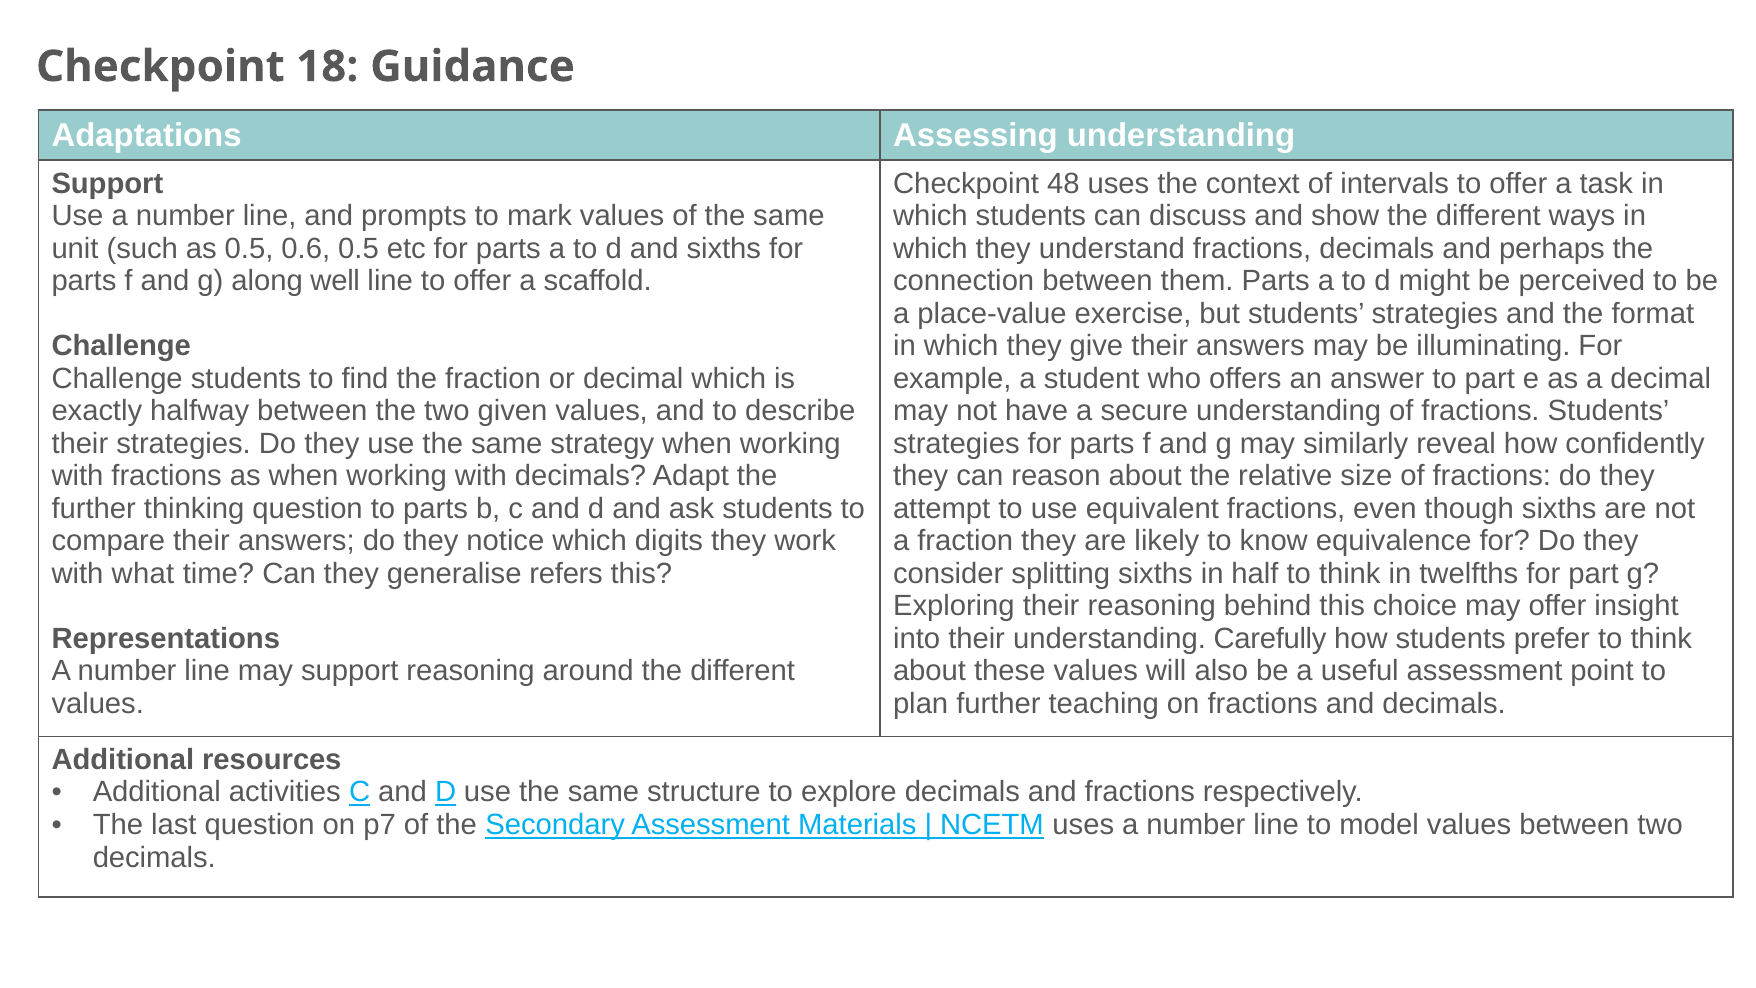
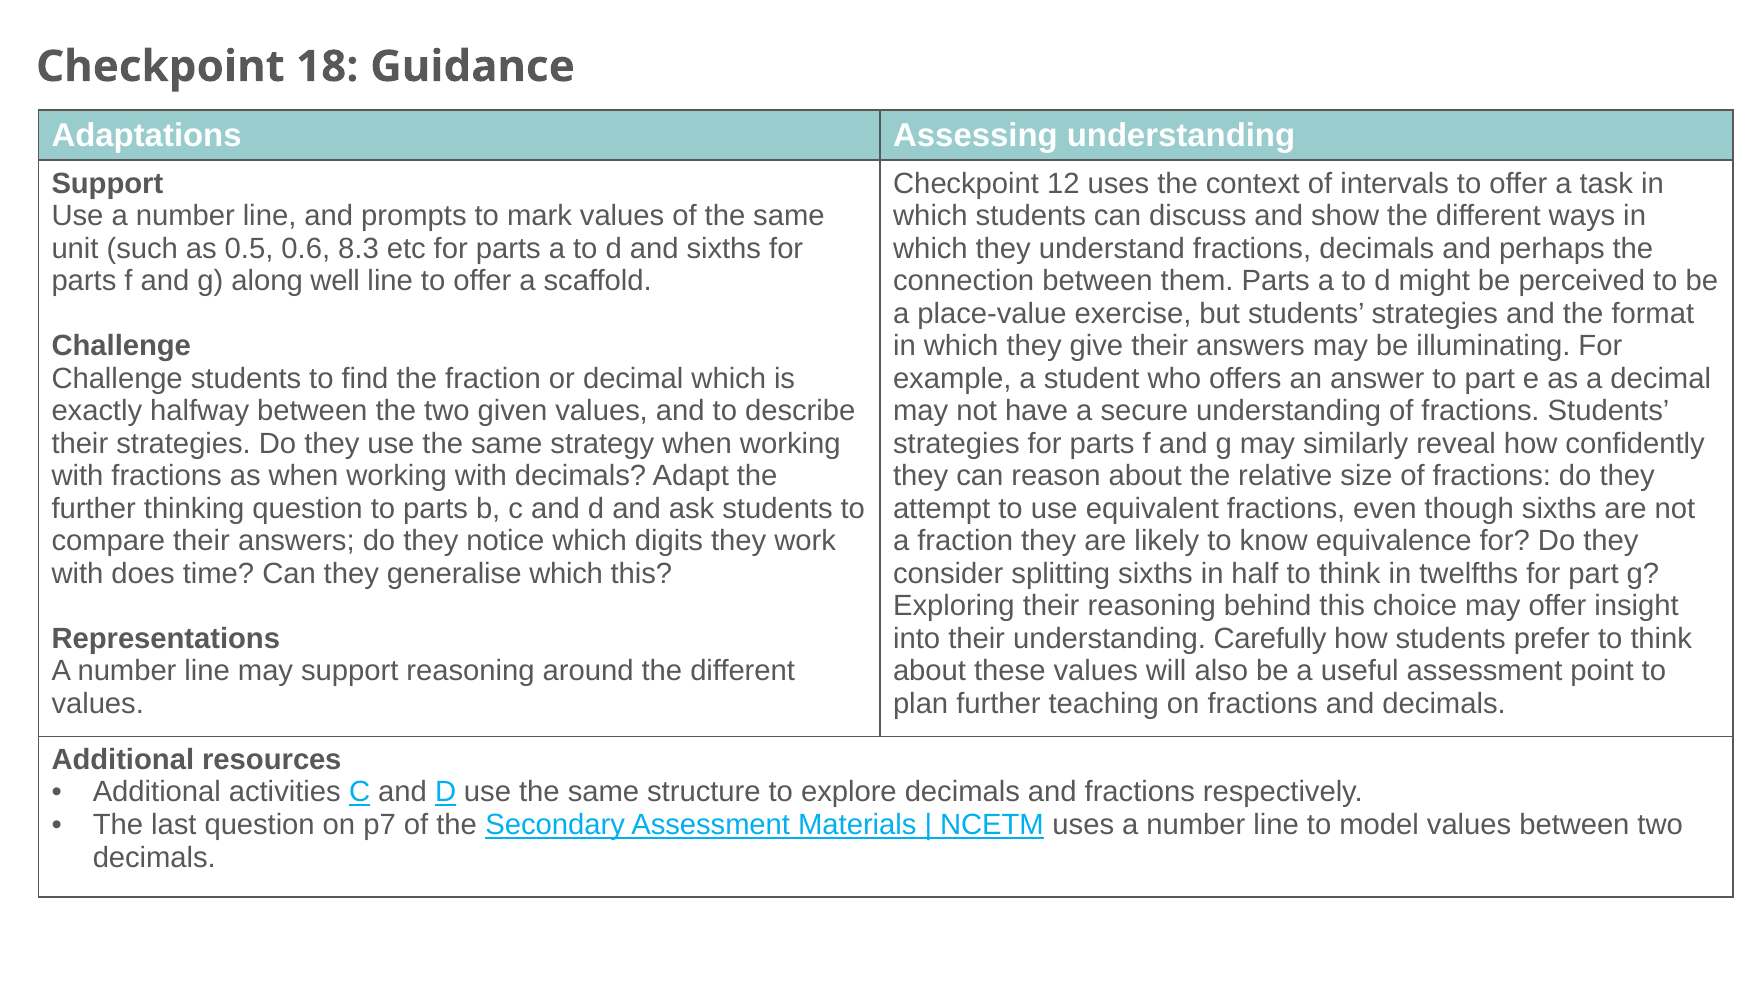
48: 48 -> 12
0.6 0.5: 0.5 -> 8.3
what: what -> does
generalise refers: refers -> which
